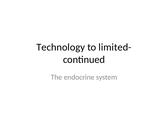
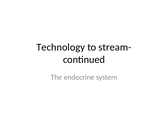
limited-: limited- -> stream-
